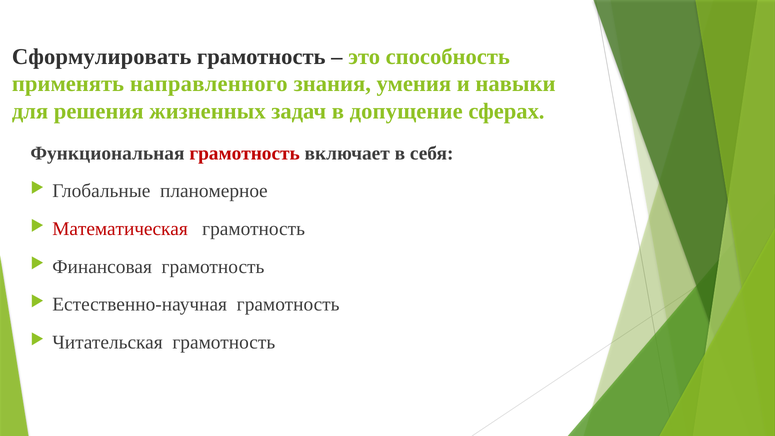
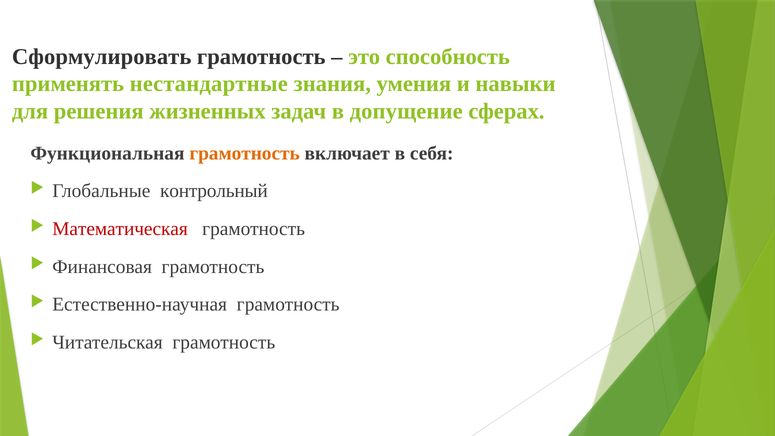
направленного: направленного -> нестандартные
грамотность at (245, 153) colour: red -> orange
планомерное: планомерное -> контрольный
